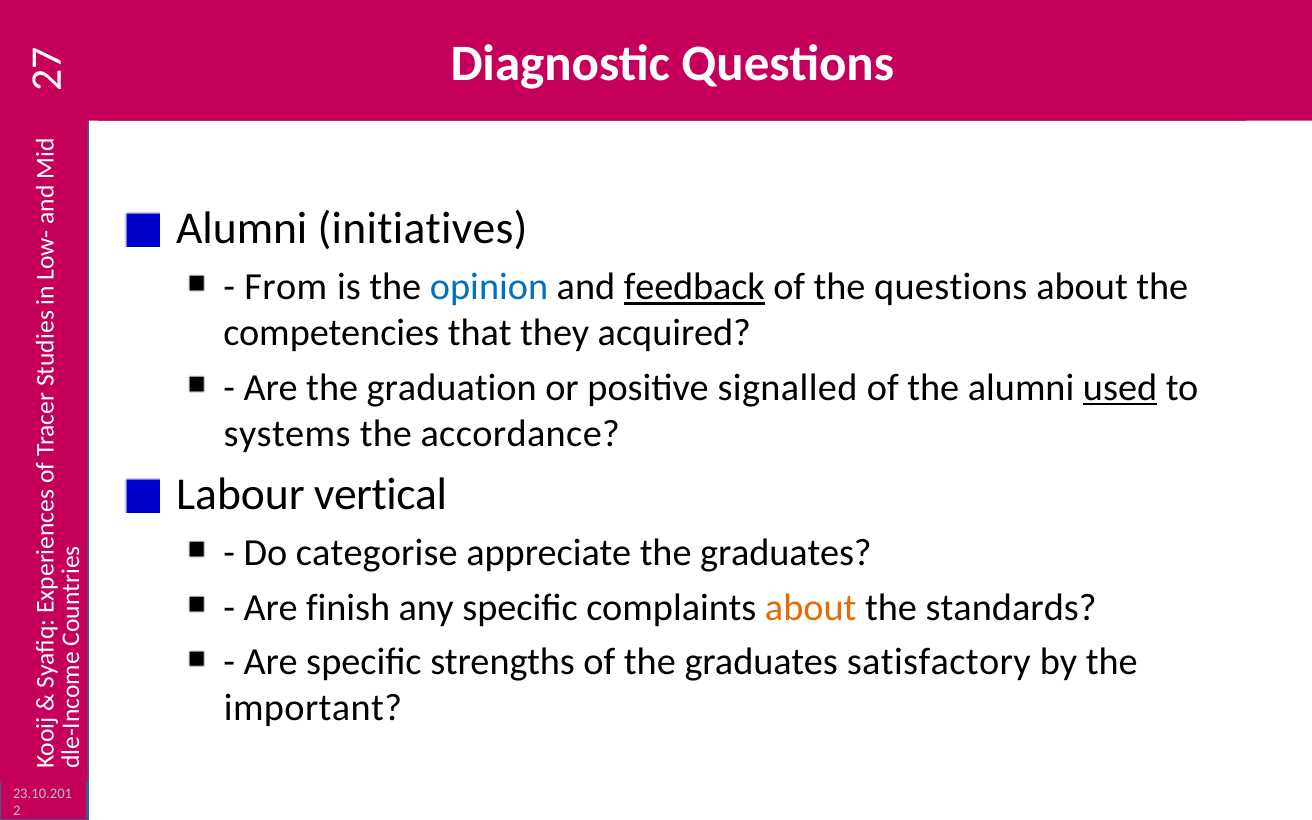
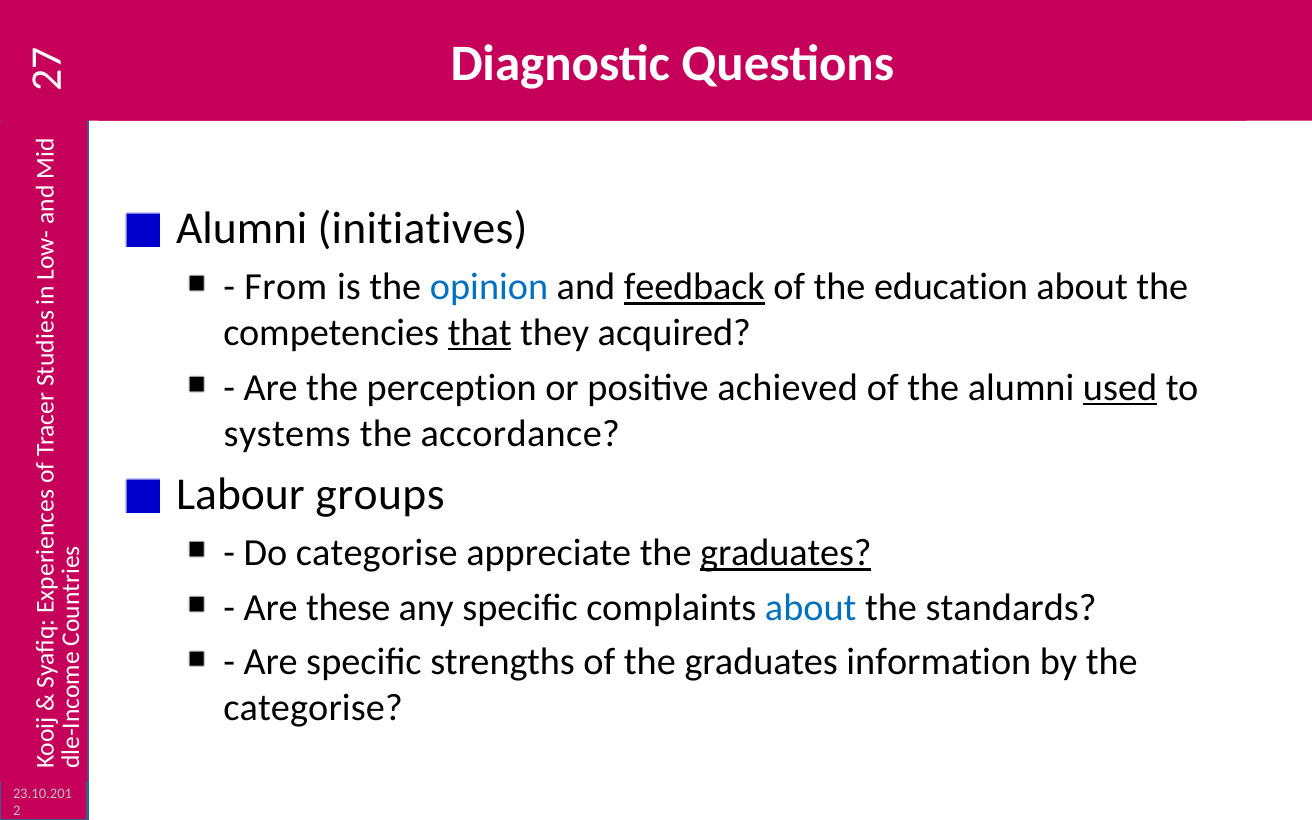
the questions: questions -> education
that underline: none -> present
graduation: graduation -> perception
signalled: signalled -> achieved
vertical: vertical -> groups
graduates at (786, 553) underline: none -> present
finish: finish -> these
about at (811, 608) colour: orange -> blue
satisfactory: satisfactory -> information
important at (313, 708): important -> categorise
